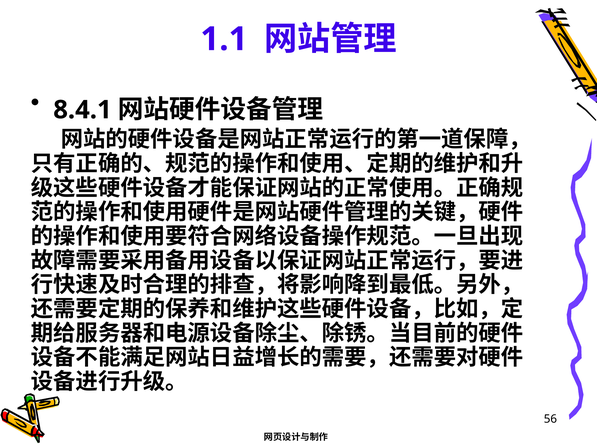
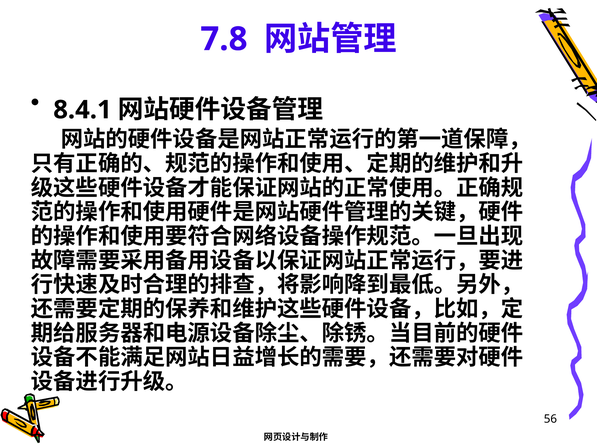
1.1: 1.1 -> 7.8
